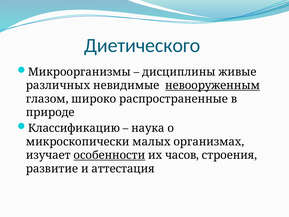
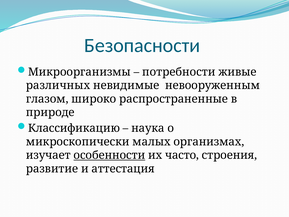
Диетического: Диетического -> Безопасности
дисциплины: дисциплины -> потребности
невооруженным underline: present -> none
часов: часов -> часто
